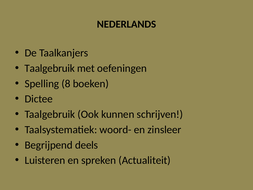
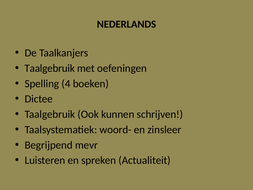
8: 8 -> 4
deels: deels -> mevr
